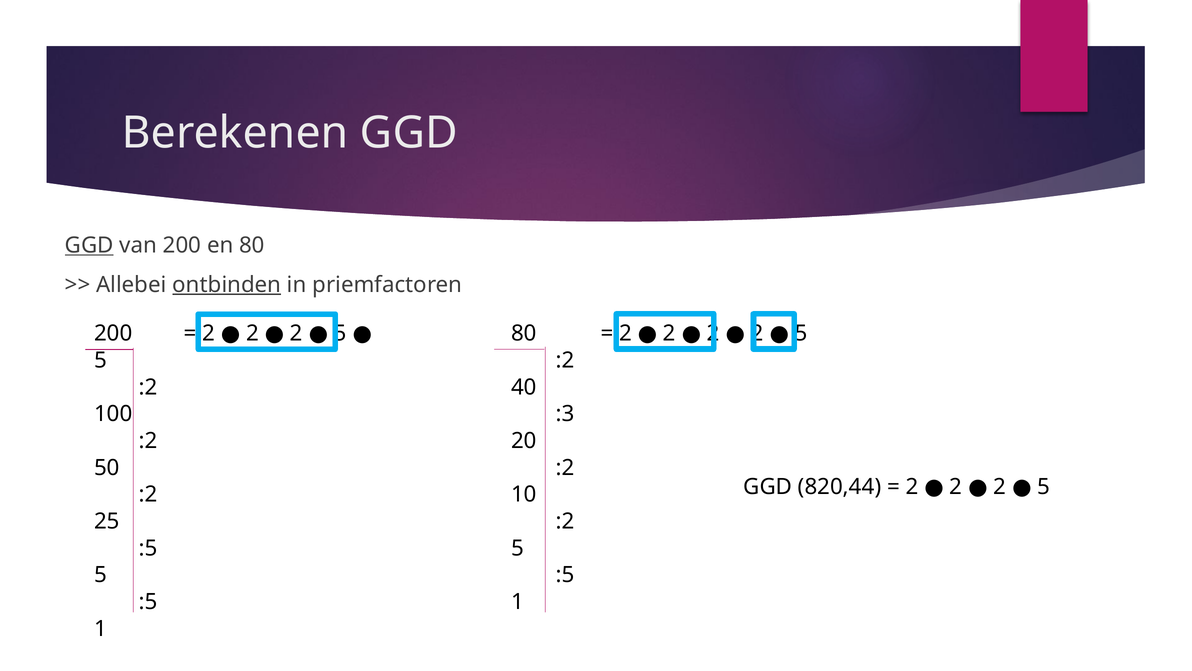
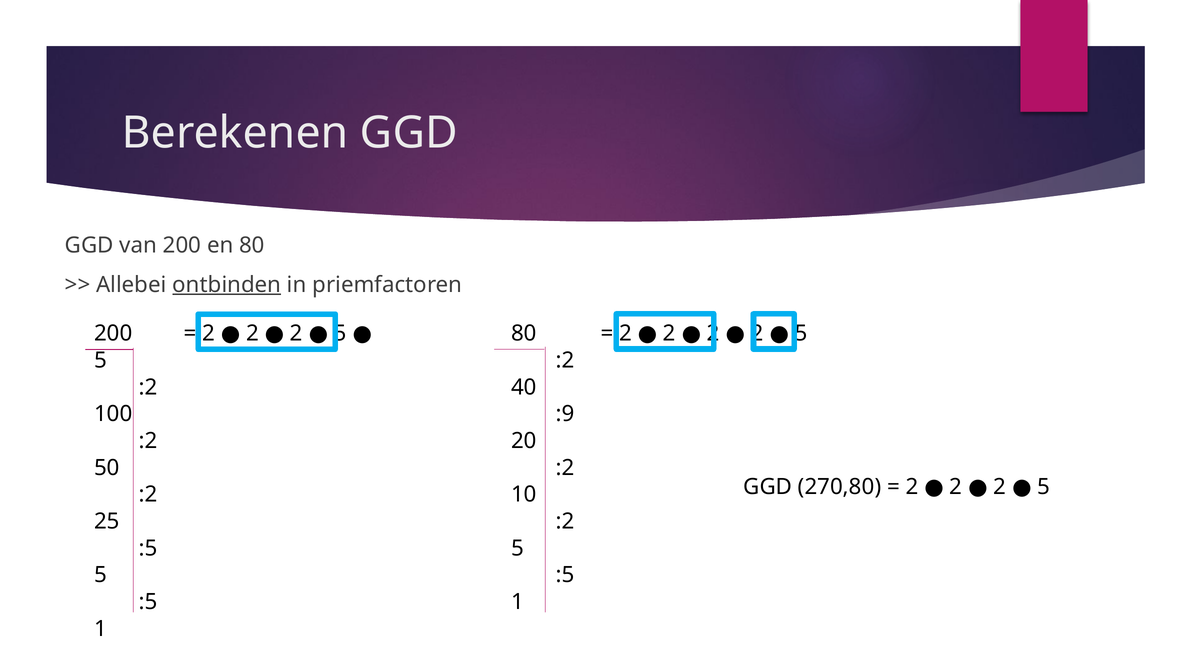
GGD at (89, 245) underline: present -> none
:3: :3 -> :9
820,44: 820,44 -> 270,80
